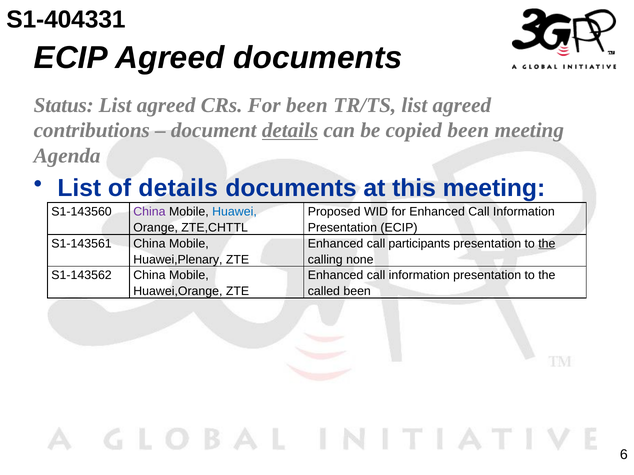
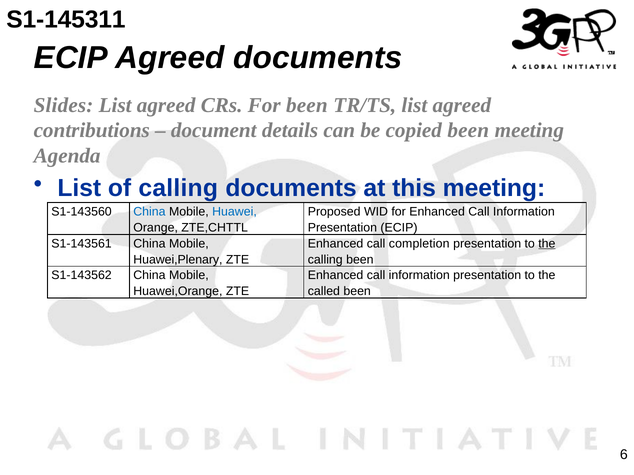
S1-404331: S1-404331 -> S1-145311
Status: Status -> Slides
details at (290, 131) underline: present -> none
of details: details -> calling
China at (149, 212) colour: purple -> blue
participants: participants -> completion
calling none: none -> been
